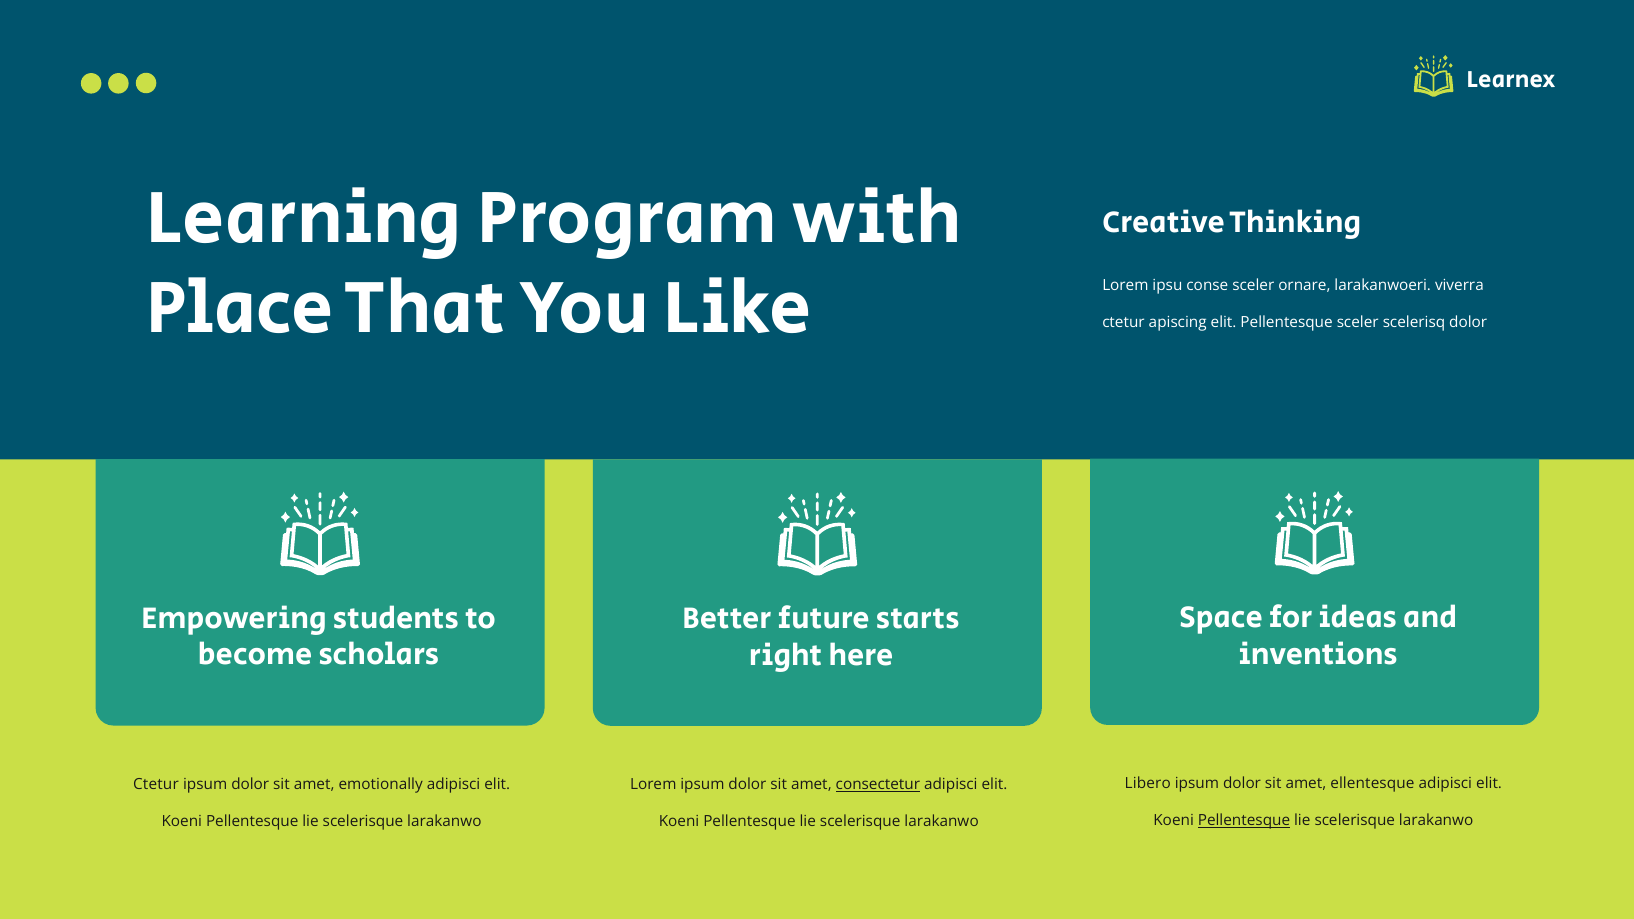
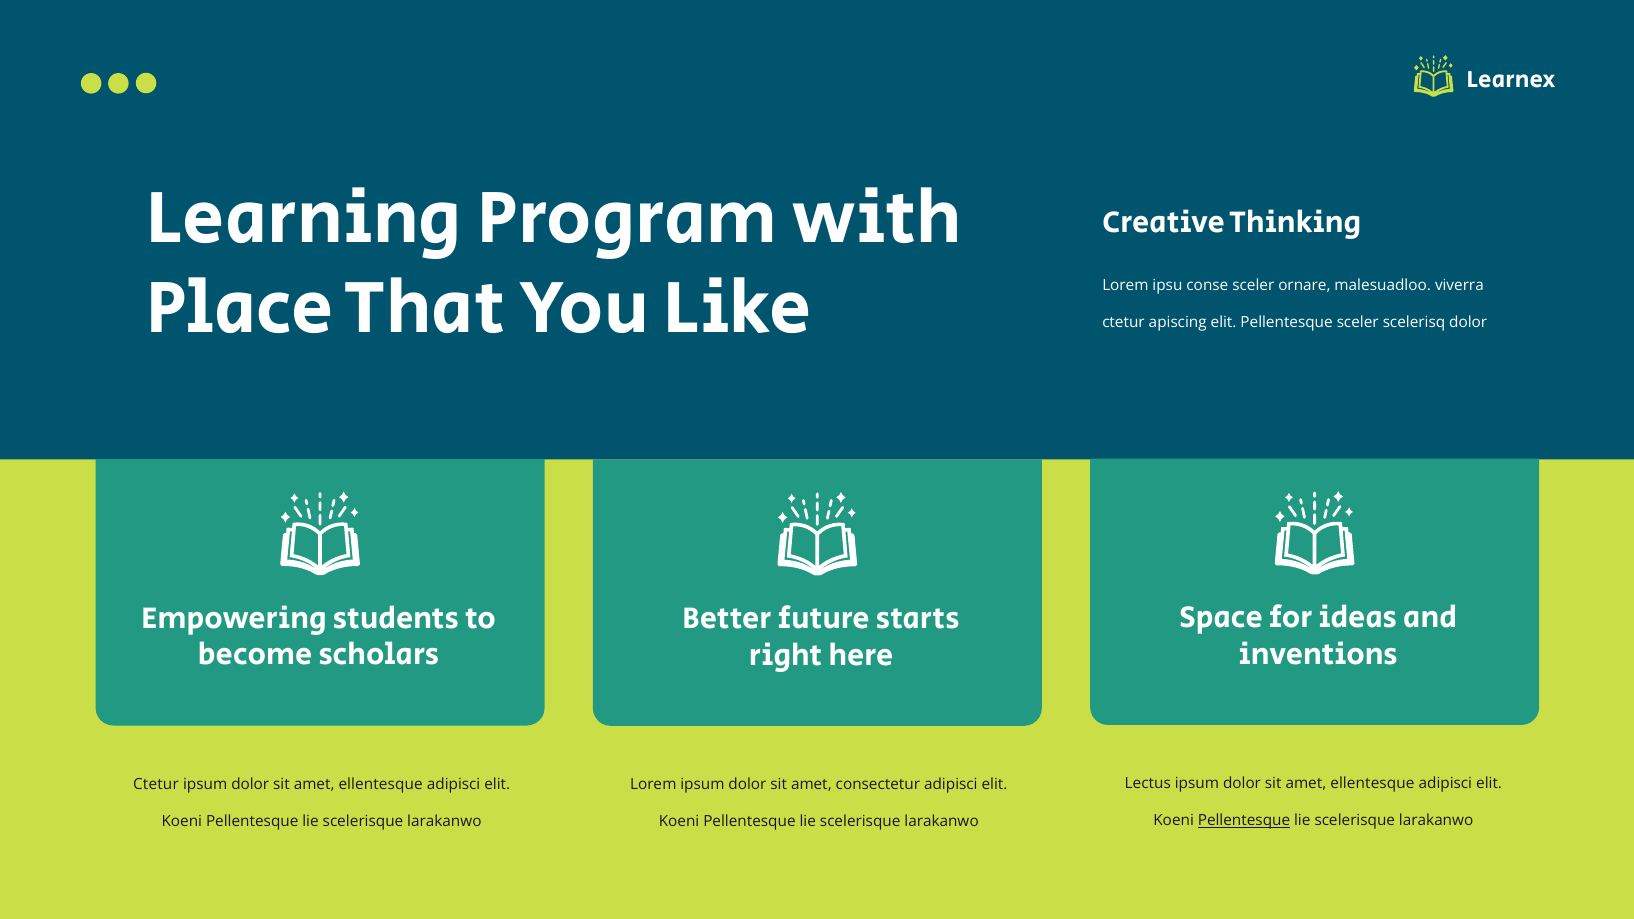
larakanwoeri: larakanwoeri -> malesuadloo
Libero: Libero -> Lectus
emotionally at (381, 784): emotionally -> ellentesque
consectetur underline: present -> none
